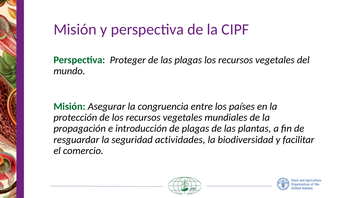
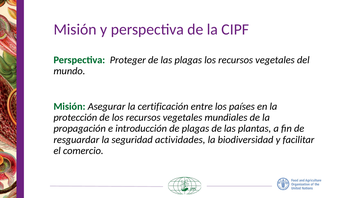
congruencia: congruencia -> certificación
